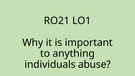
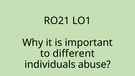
anything: anything -> different
